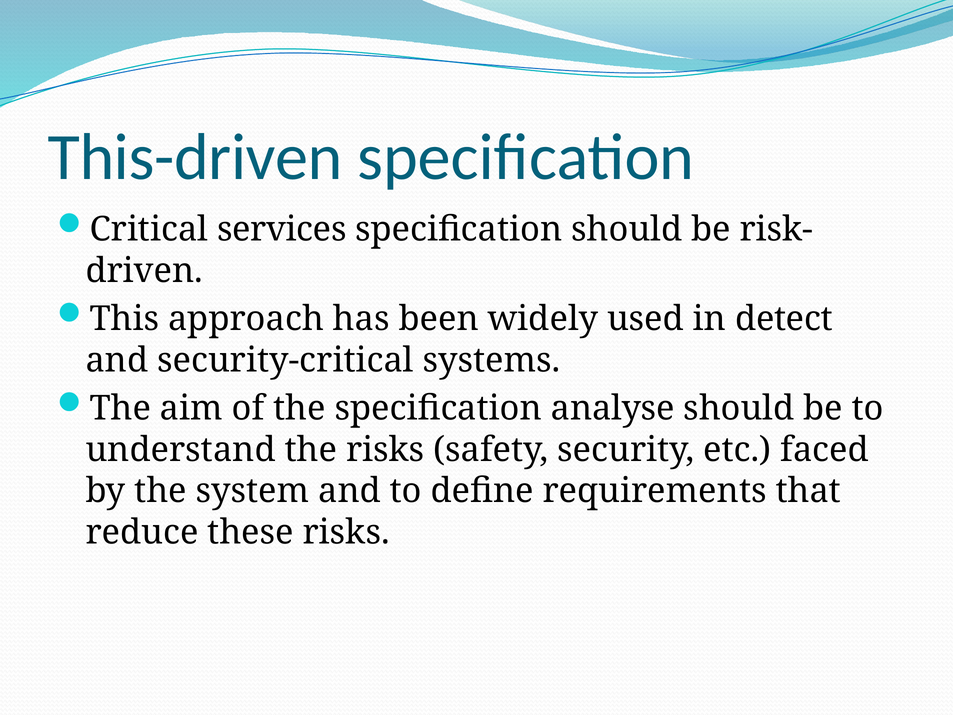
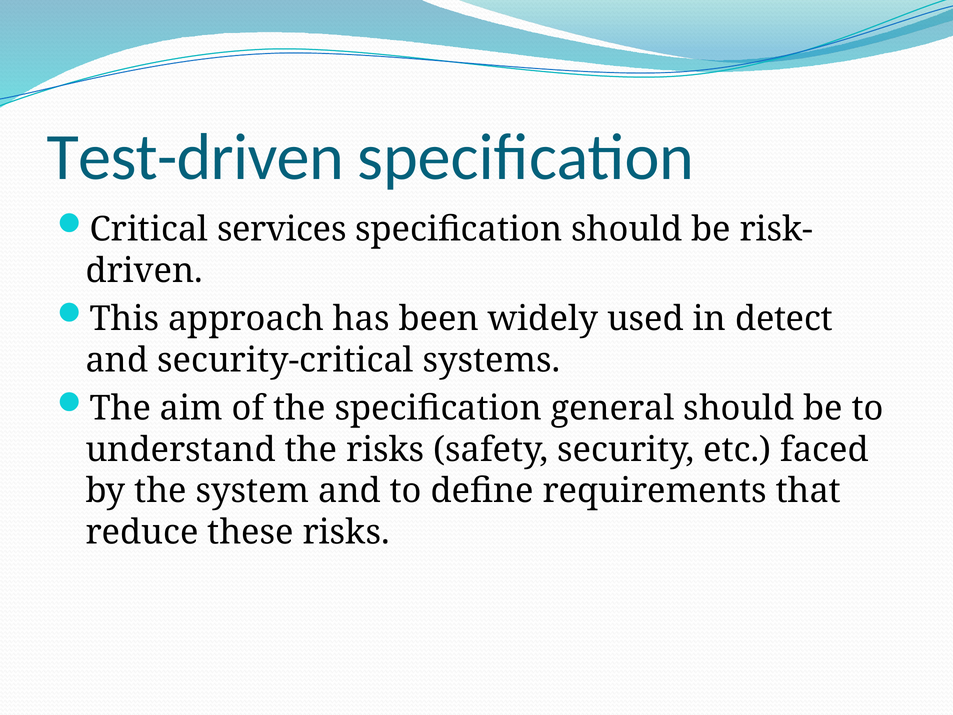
This-driven: This-driven -> Test-driven
analyse: analyse -> general
